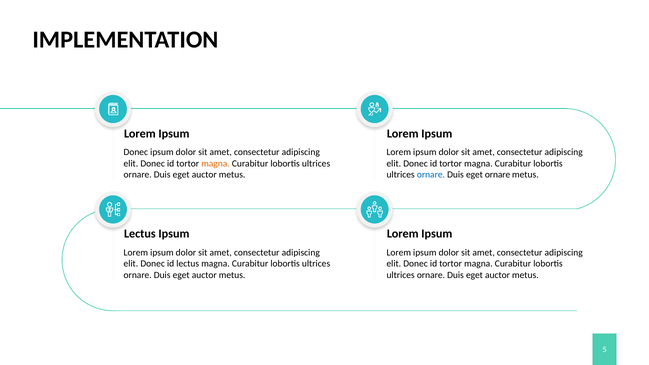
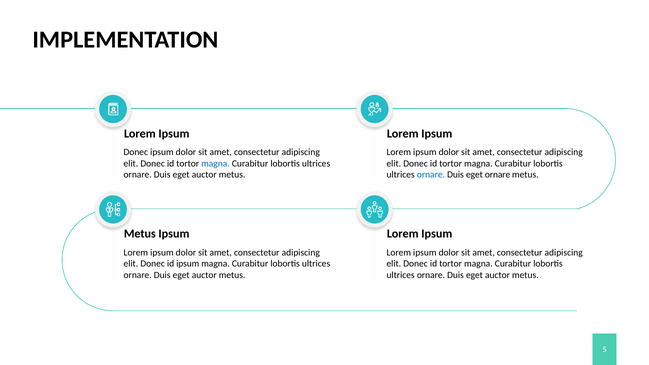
magna at (215, 163) colour: orange -> blue
Lectus at (140, 234): Lectus -> Metus
id lectus: lectus -> ipsum
